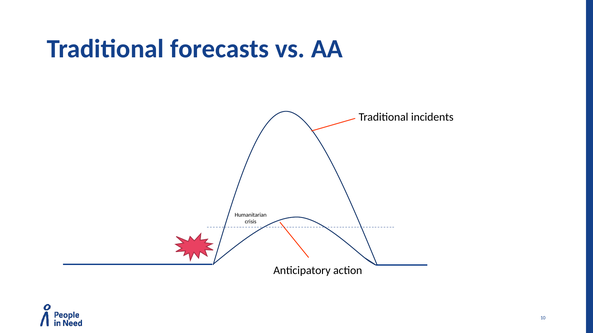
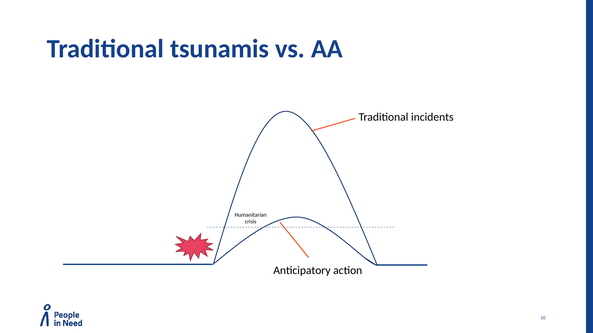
forecasts: forecasts -> tsunamis
